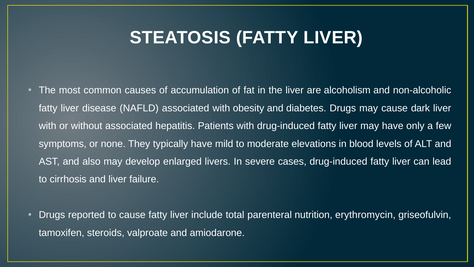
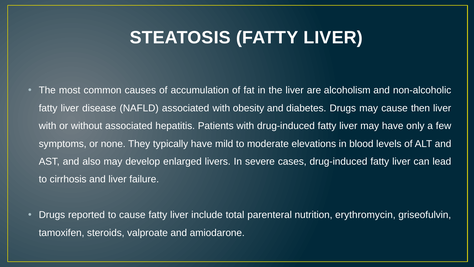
dark: dark -> then
